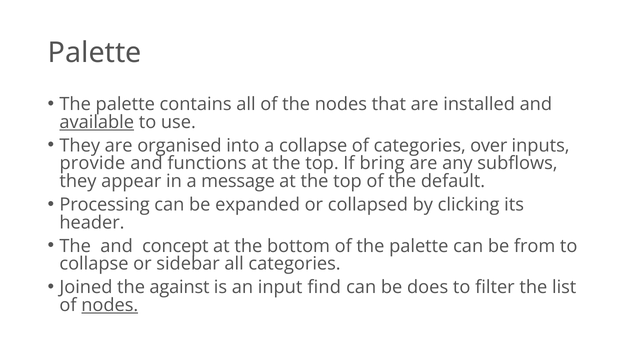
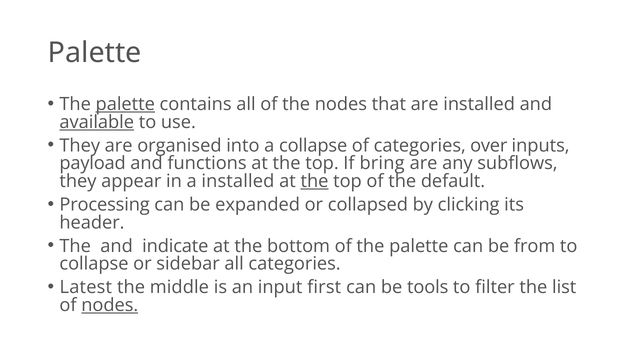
palette at (125, 104) underline: none -> present
provide: provide -> payload
a message: message -> installed
the at (315, 181) underline: none -> present
concept: concept -> indicate
Joined: Joined -> Latest
against: against -> middle
find: find -> first
does: does -> tools
